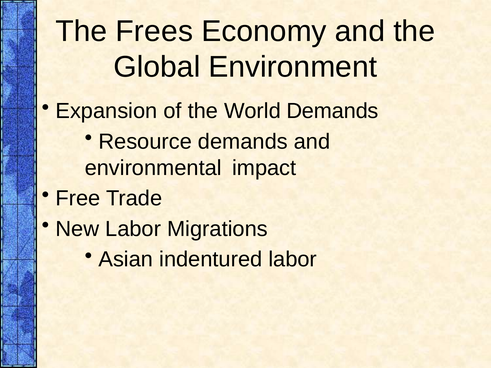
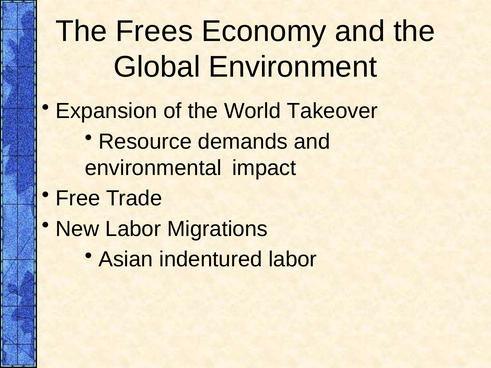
World Demands: Demands -> Takeover
